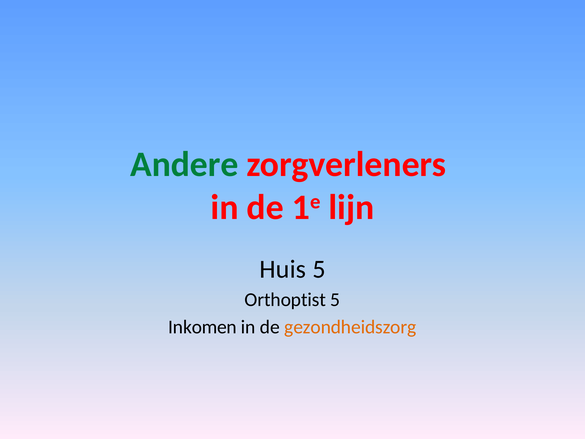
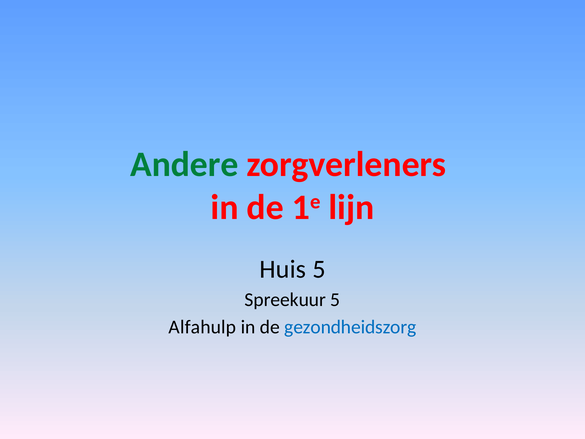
Orthoptist: Orthoptist -> Spreekuur
Inkomen: Inkomen -> Alfahulp
gezondheidszorg colour: orange -> blue
